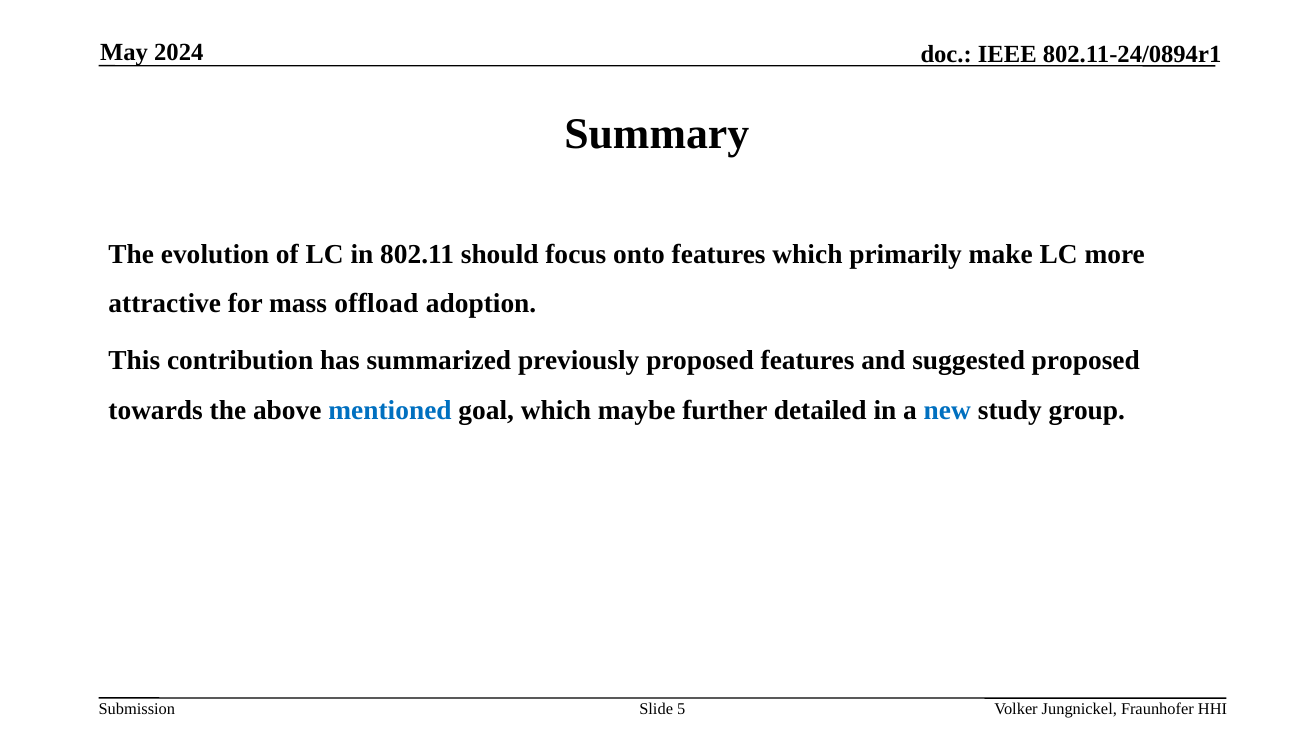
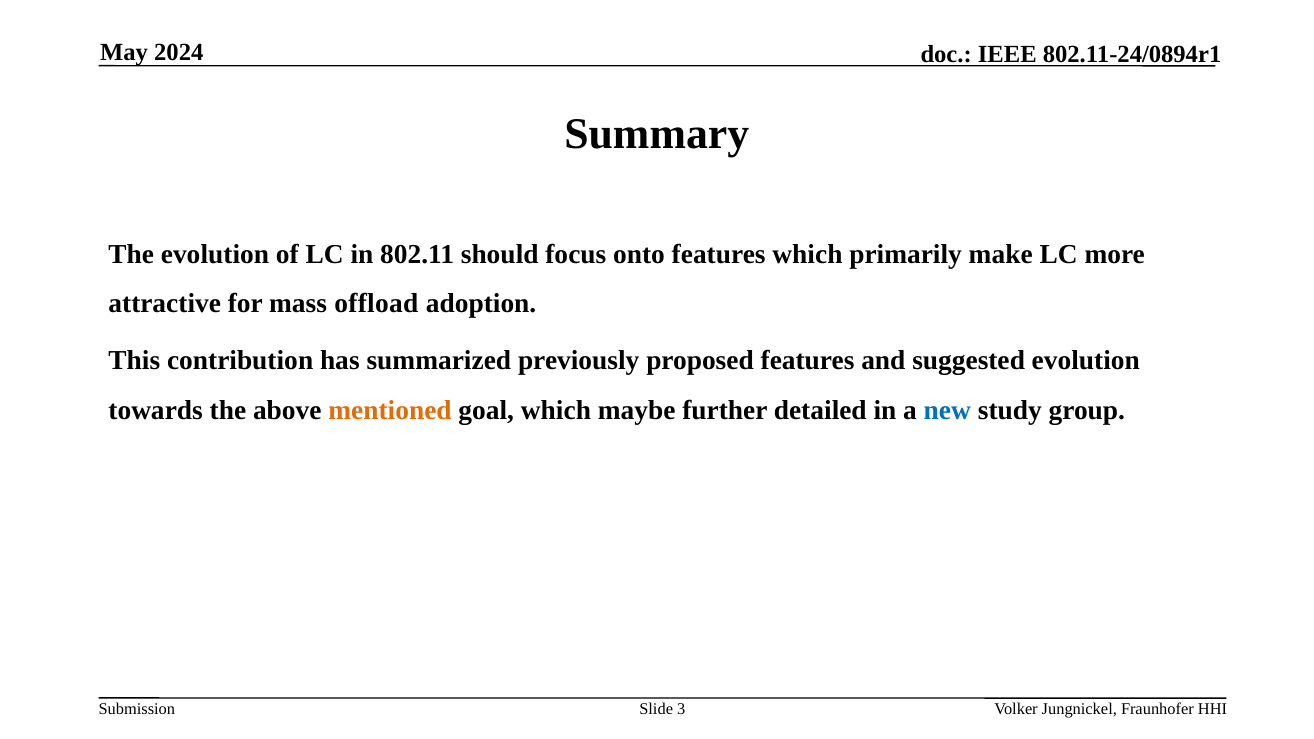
suggested proposed: proposed -> evolution
mentioned colour: blue -> orange
5: 5 -> 3
